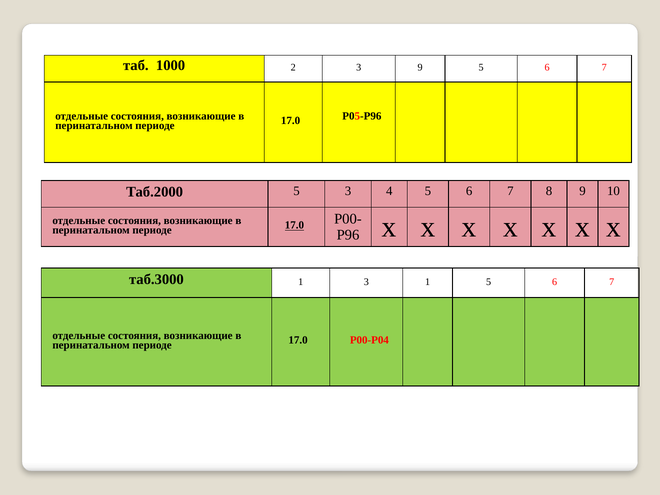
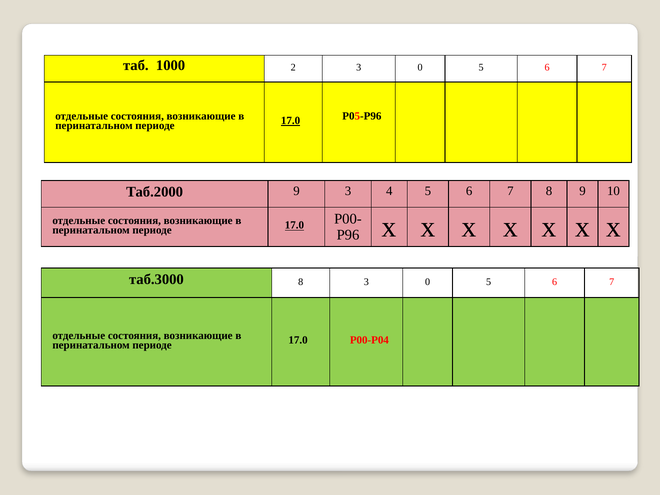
2 3 9: 9 -> 0
17.0 at (291, 121) underline: none -> present
Таб.2000 5: 5 -> 9
таб.3000 1: 1 -> 8
1 at (428, 282): 1 -> 0
